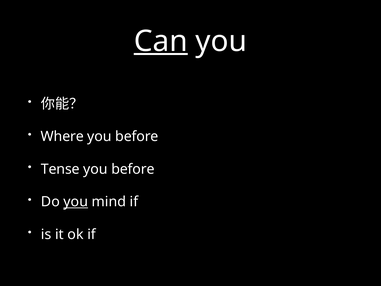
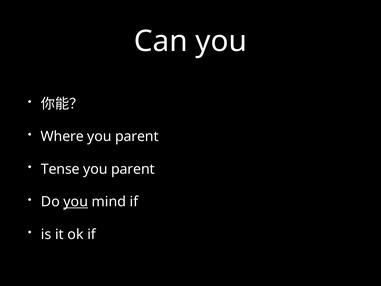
Can underline: present -> none
before at (137, 136): before -> parent
before at (133, 169): before -> parent
